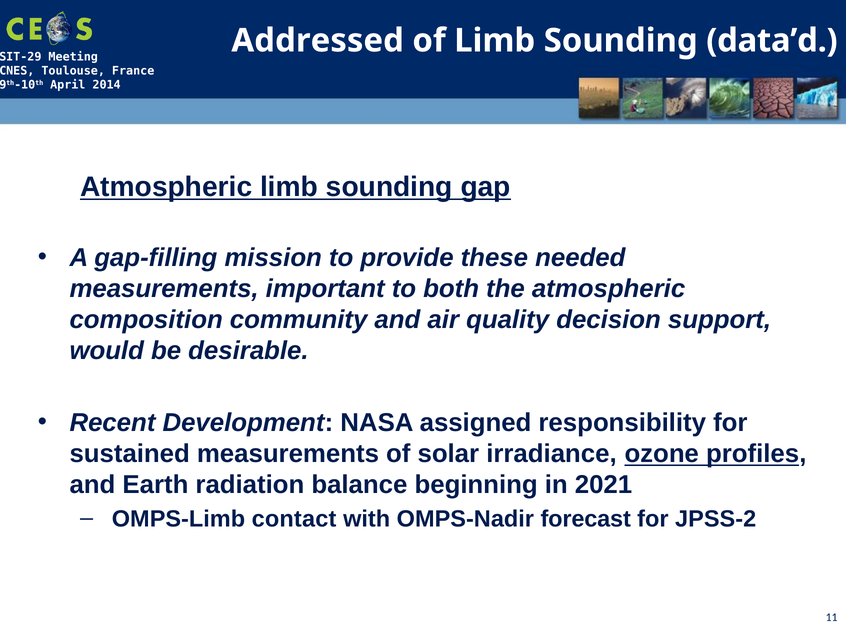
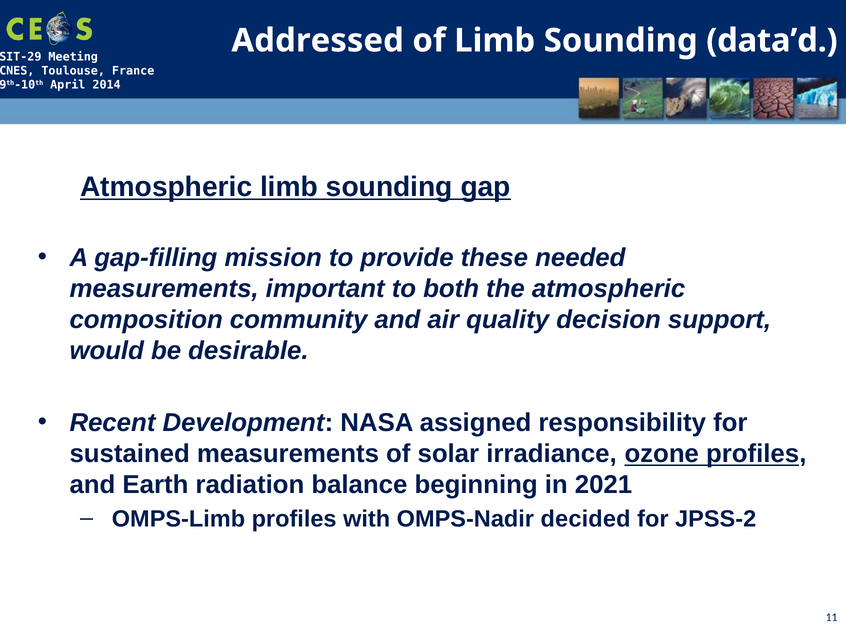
OMPS-Limb contact: contact -> profiles
forecast: forecast -> decided
